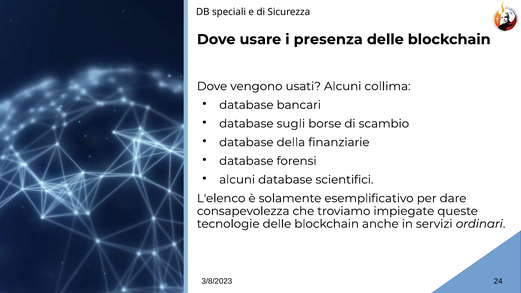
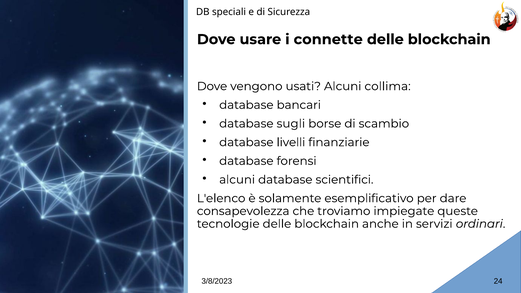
presenza: presenza -> connette
della: della -> livelli
